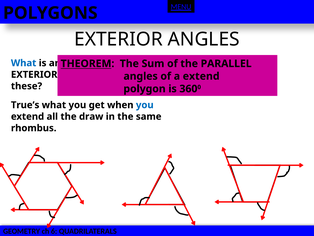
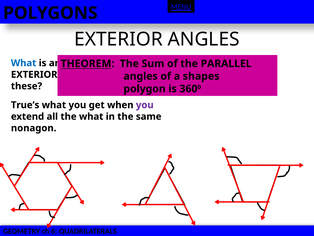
a extend: extend -> shapes
you at (145, 105) colour: blue -> purple
the draw: draw -> what
rhombus: rhombus -> nonagon
